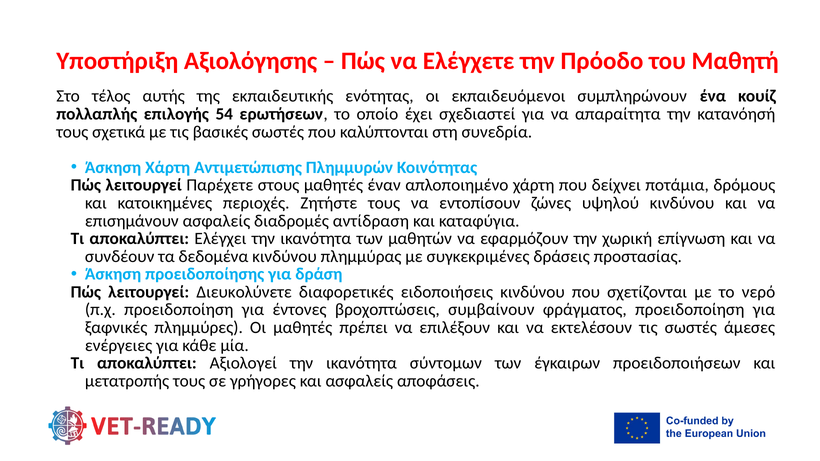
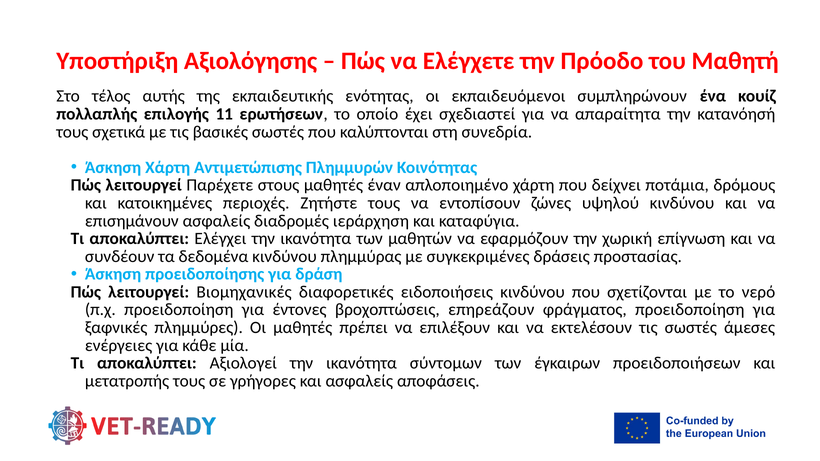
54: 54 -> 11
αντίδραση: αντίδραση -> ιεράρχηση
Διευκολύνετε: Διευκολύνετε -> Βιομηχανικές
συμβαίνουν: συμβαίνουν -> επηρεάζουν
